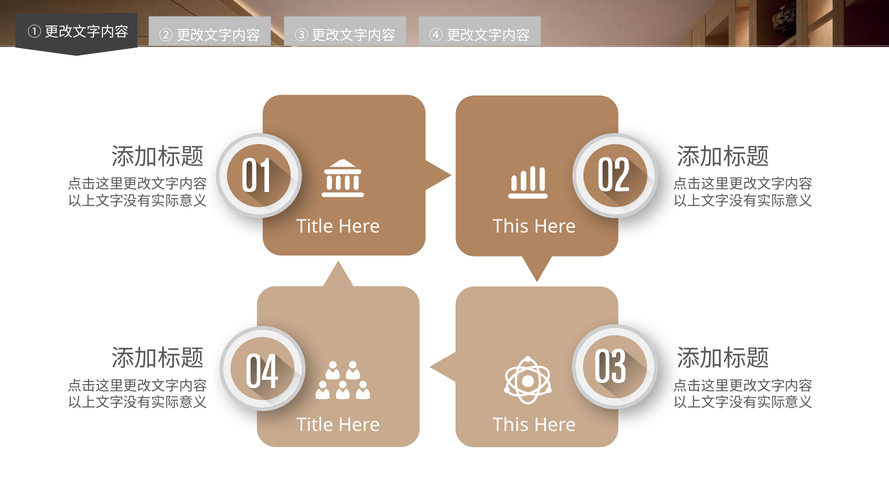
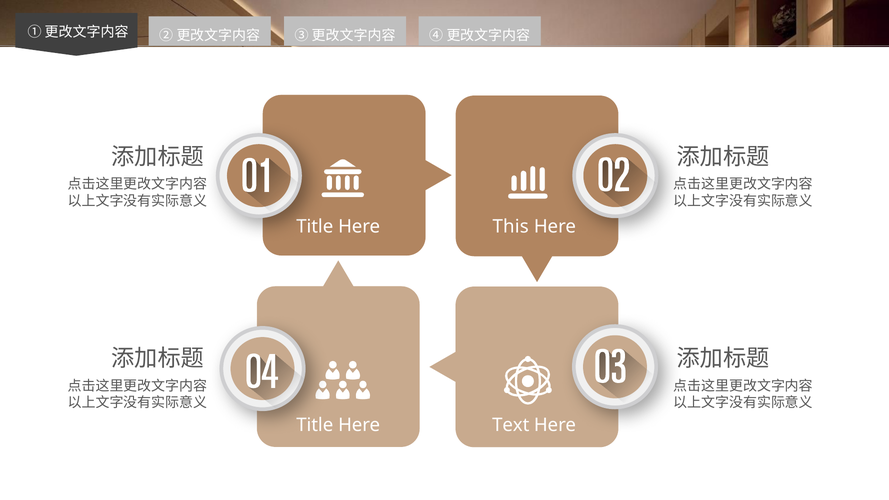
This at (511, 425): This -> Text
